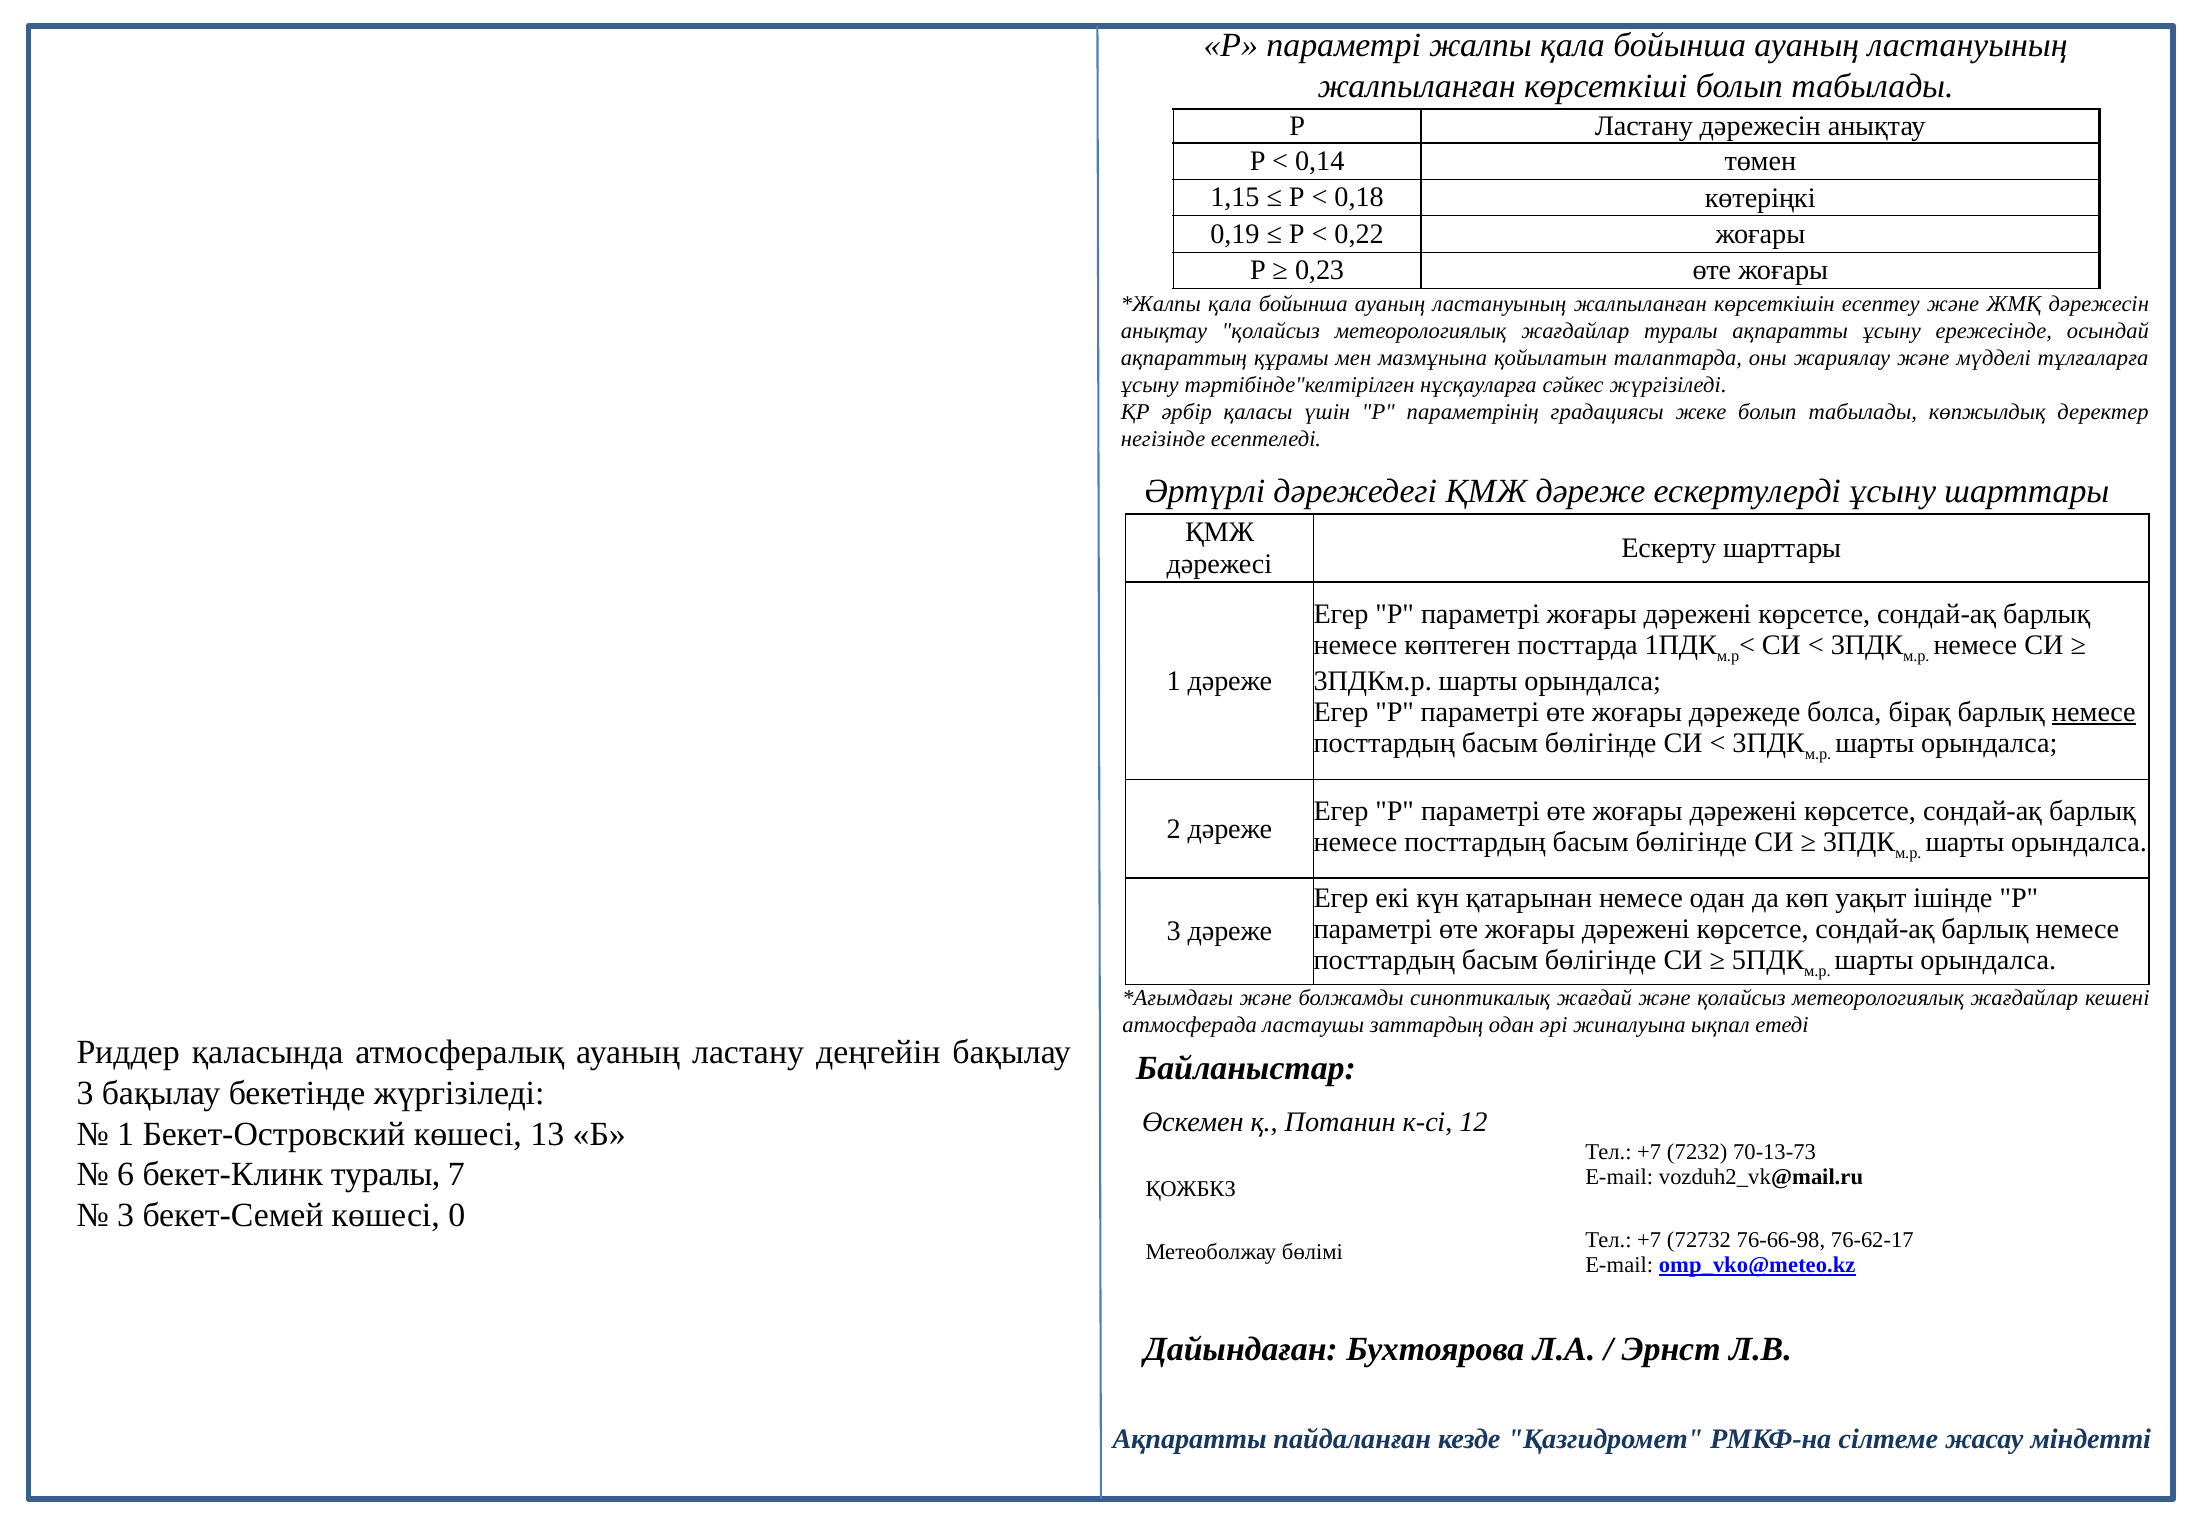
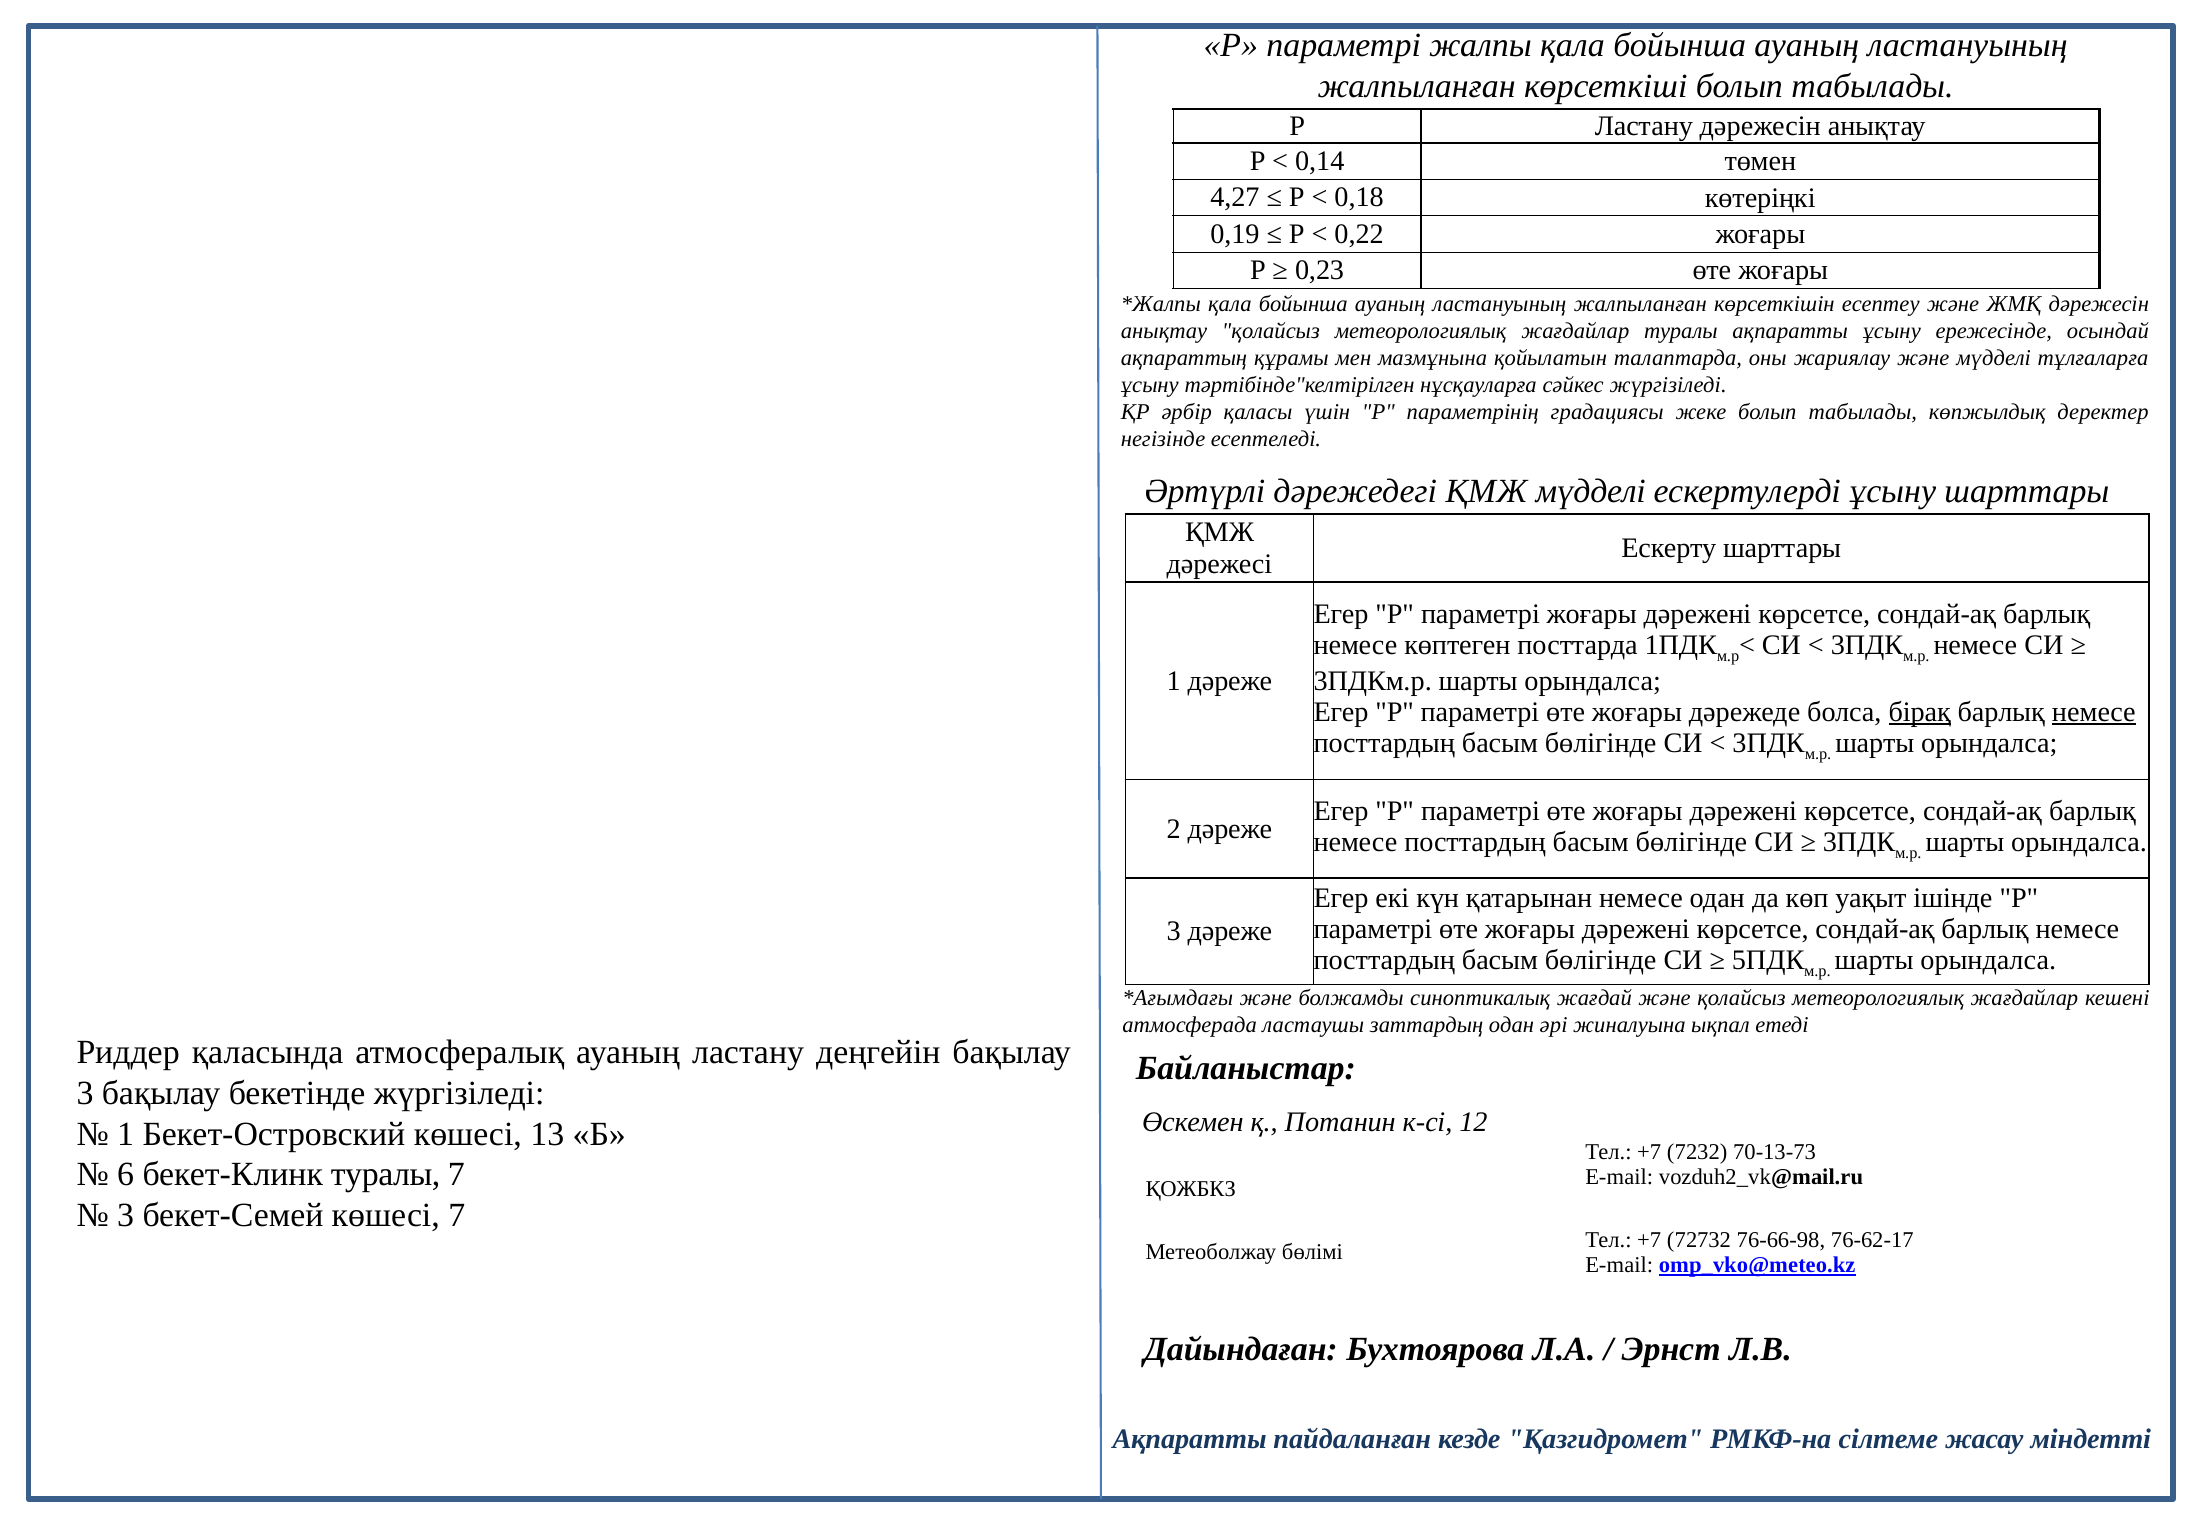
1,15: 1,15 -> 4,27
ҚМЖ дәреже: дәреже -> мүдделі
бірақ underline: none -> present
көшесі 0: 0 -> 7
